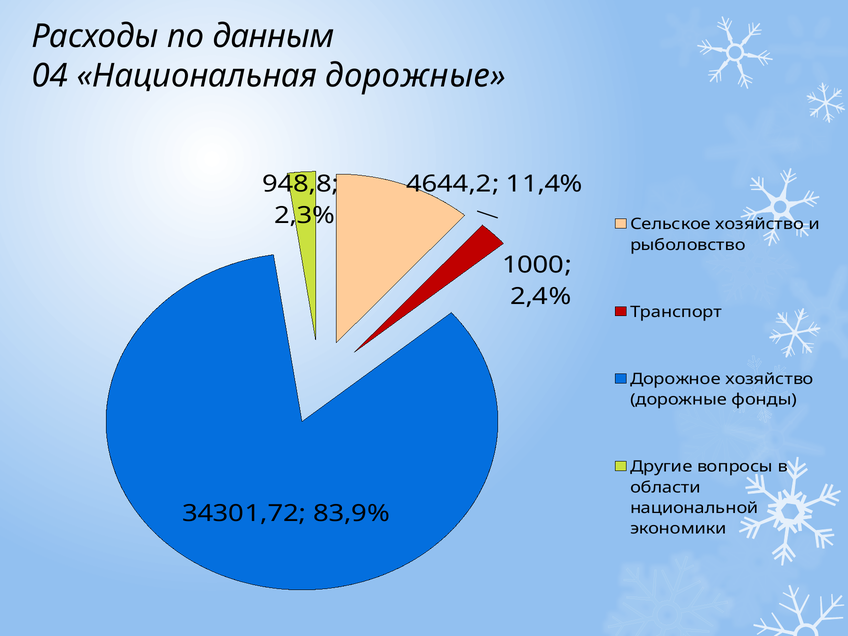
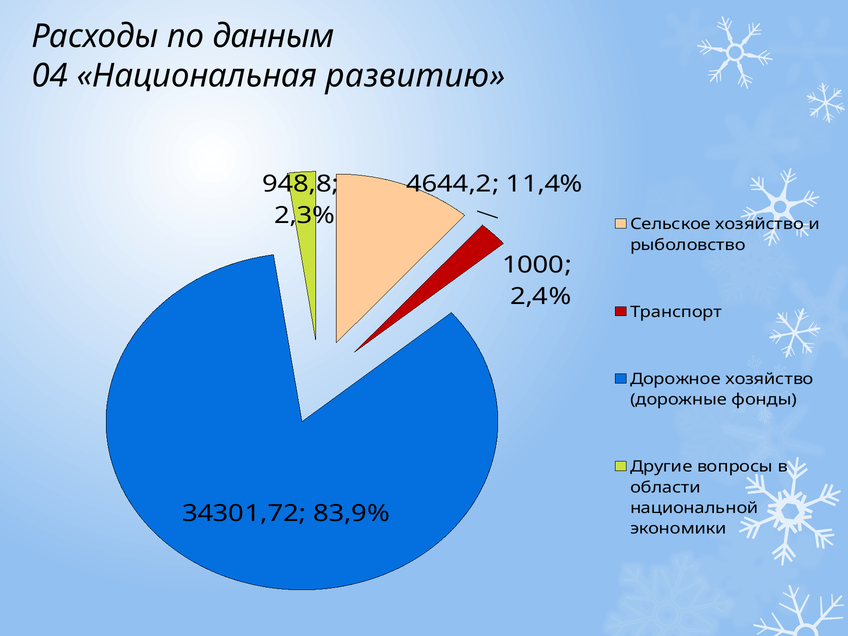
Национальная дорожные: дорожные -> развитию
